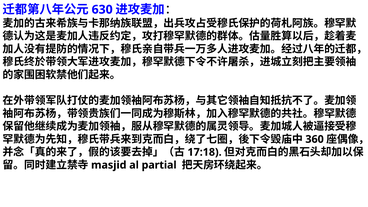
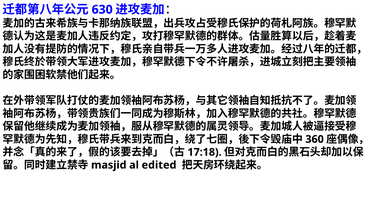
partial: partial -> edited
